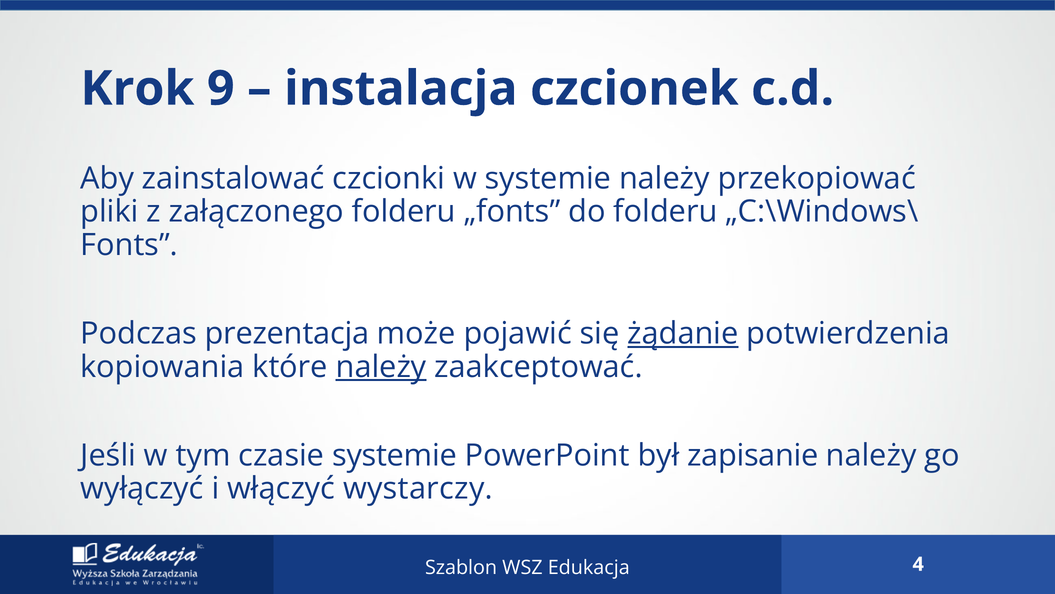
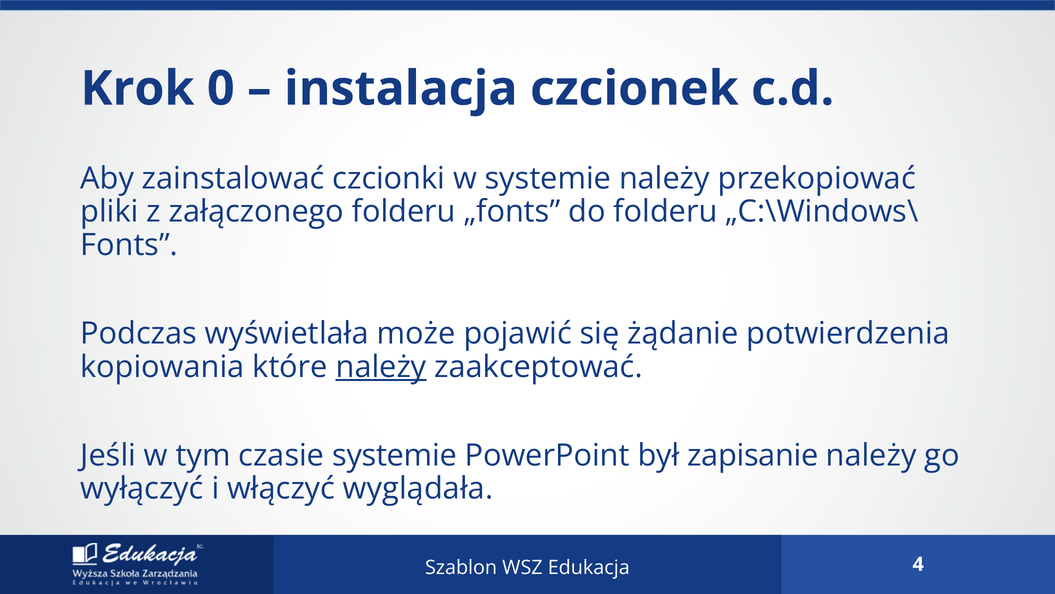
9: 9 -> 0
prezentacja: prezentacja -> wyświetlała
żądanie underline: present -> none
wystarczy: wystarczy -> wyglądała
